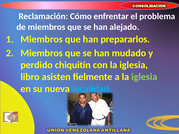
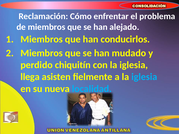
prepararlos: prepararlos -> conducirlos
libro: libro -> llega
iglesia at (144, 77) colour: light green -> light blue
